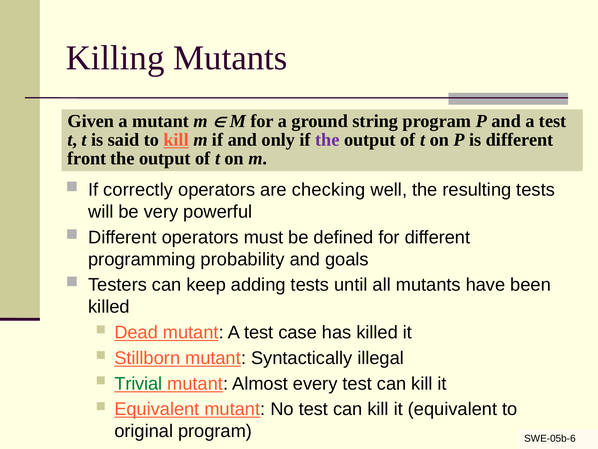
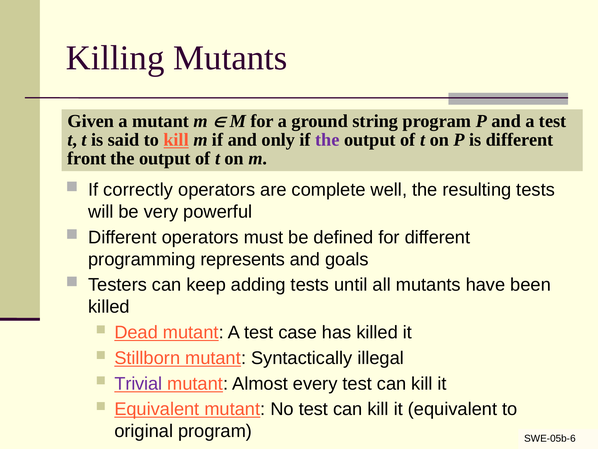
checking: checking -> complete
probability: probability -> represents
Trivial colour: green -> purple
